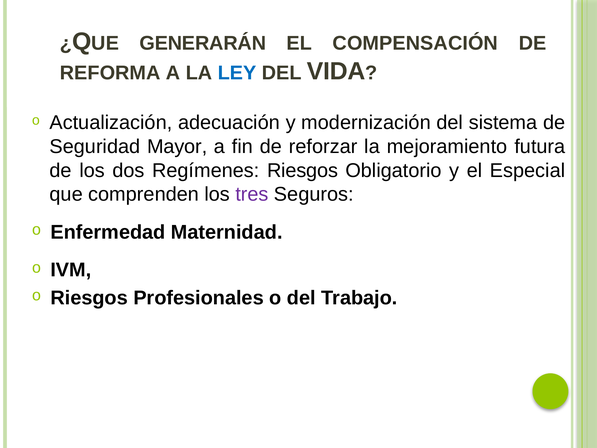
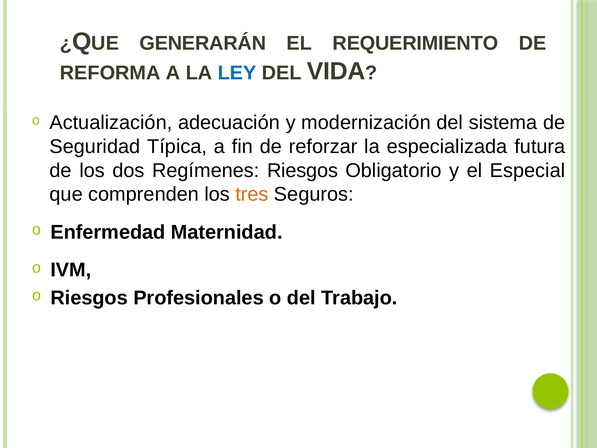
COMPENSACIÓN: COMPENSACIÓN -> REQUERIMIENTO
Mayor: Mayor -> Típica
mejoramiento: mejoramiento -> especializada
tres colour: purple -> orange
